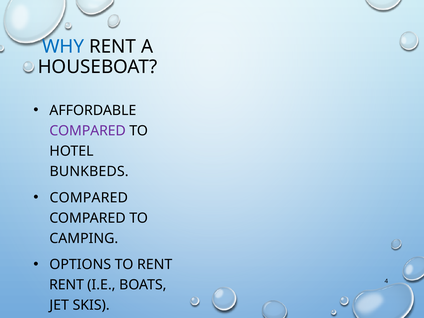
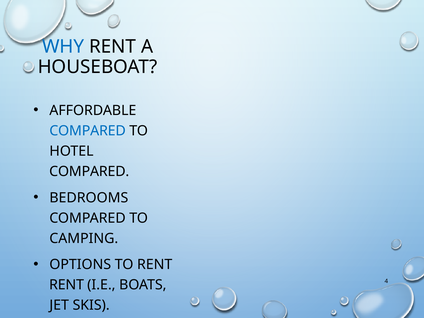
COMPARED at (88, 131) colour: purple -> blue
BUNKBEDS at (89, 171): BUNKBEDS -> COMPARED
COMPARED at (89, 198): COMPARED -> BEDROOMS
